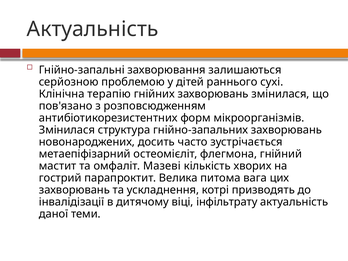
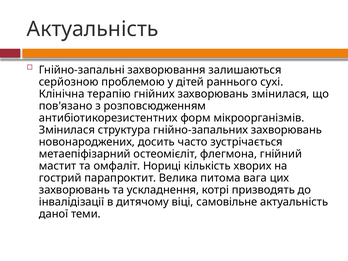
Мазеві: Мазеві -> Нориці
інфільтрату: інфільтрату -> самовільне
